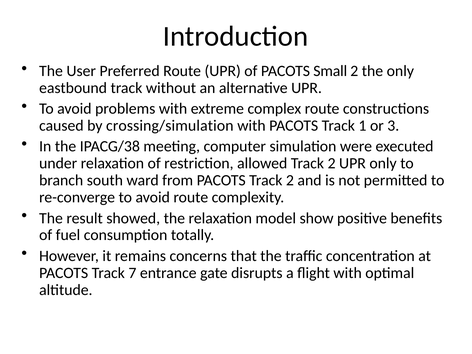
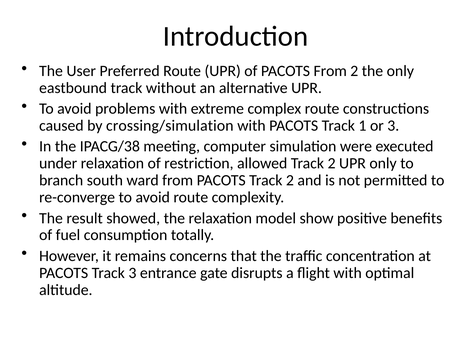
PACOTS Small: Small -> From
Track 7: 7 -> 3
